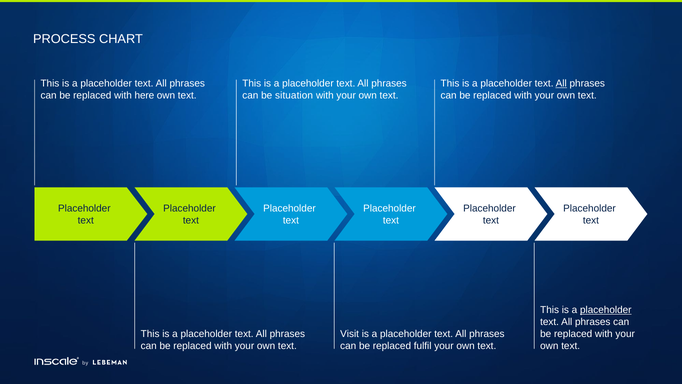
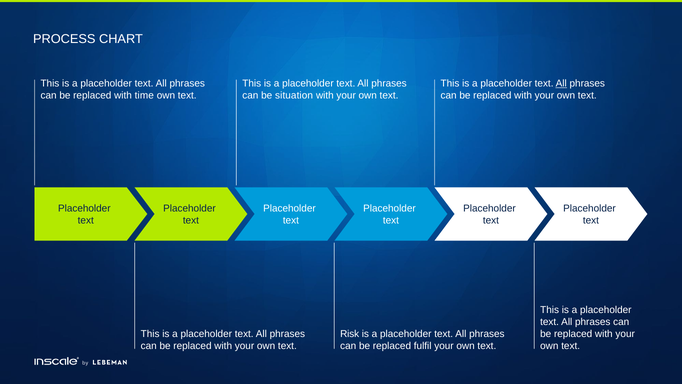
here: here -> time
placeholder at (606, 310) underline: present -> none
Visit: Visit -> Risk
